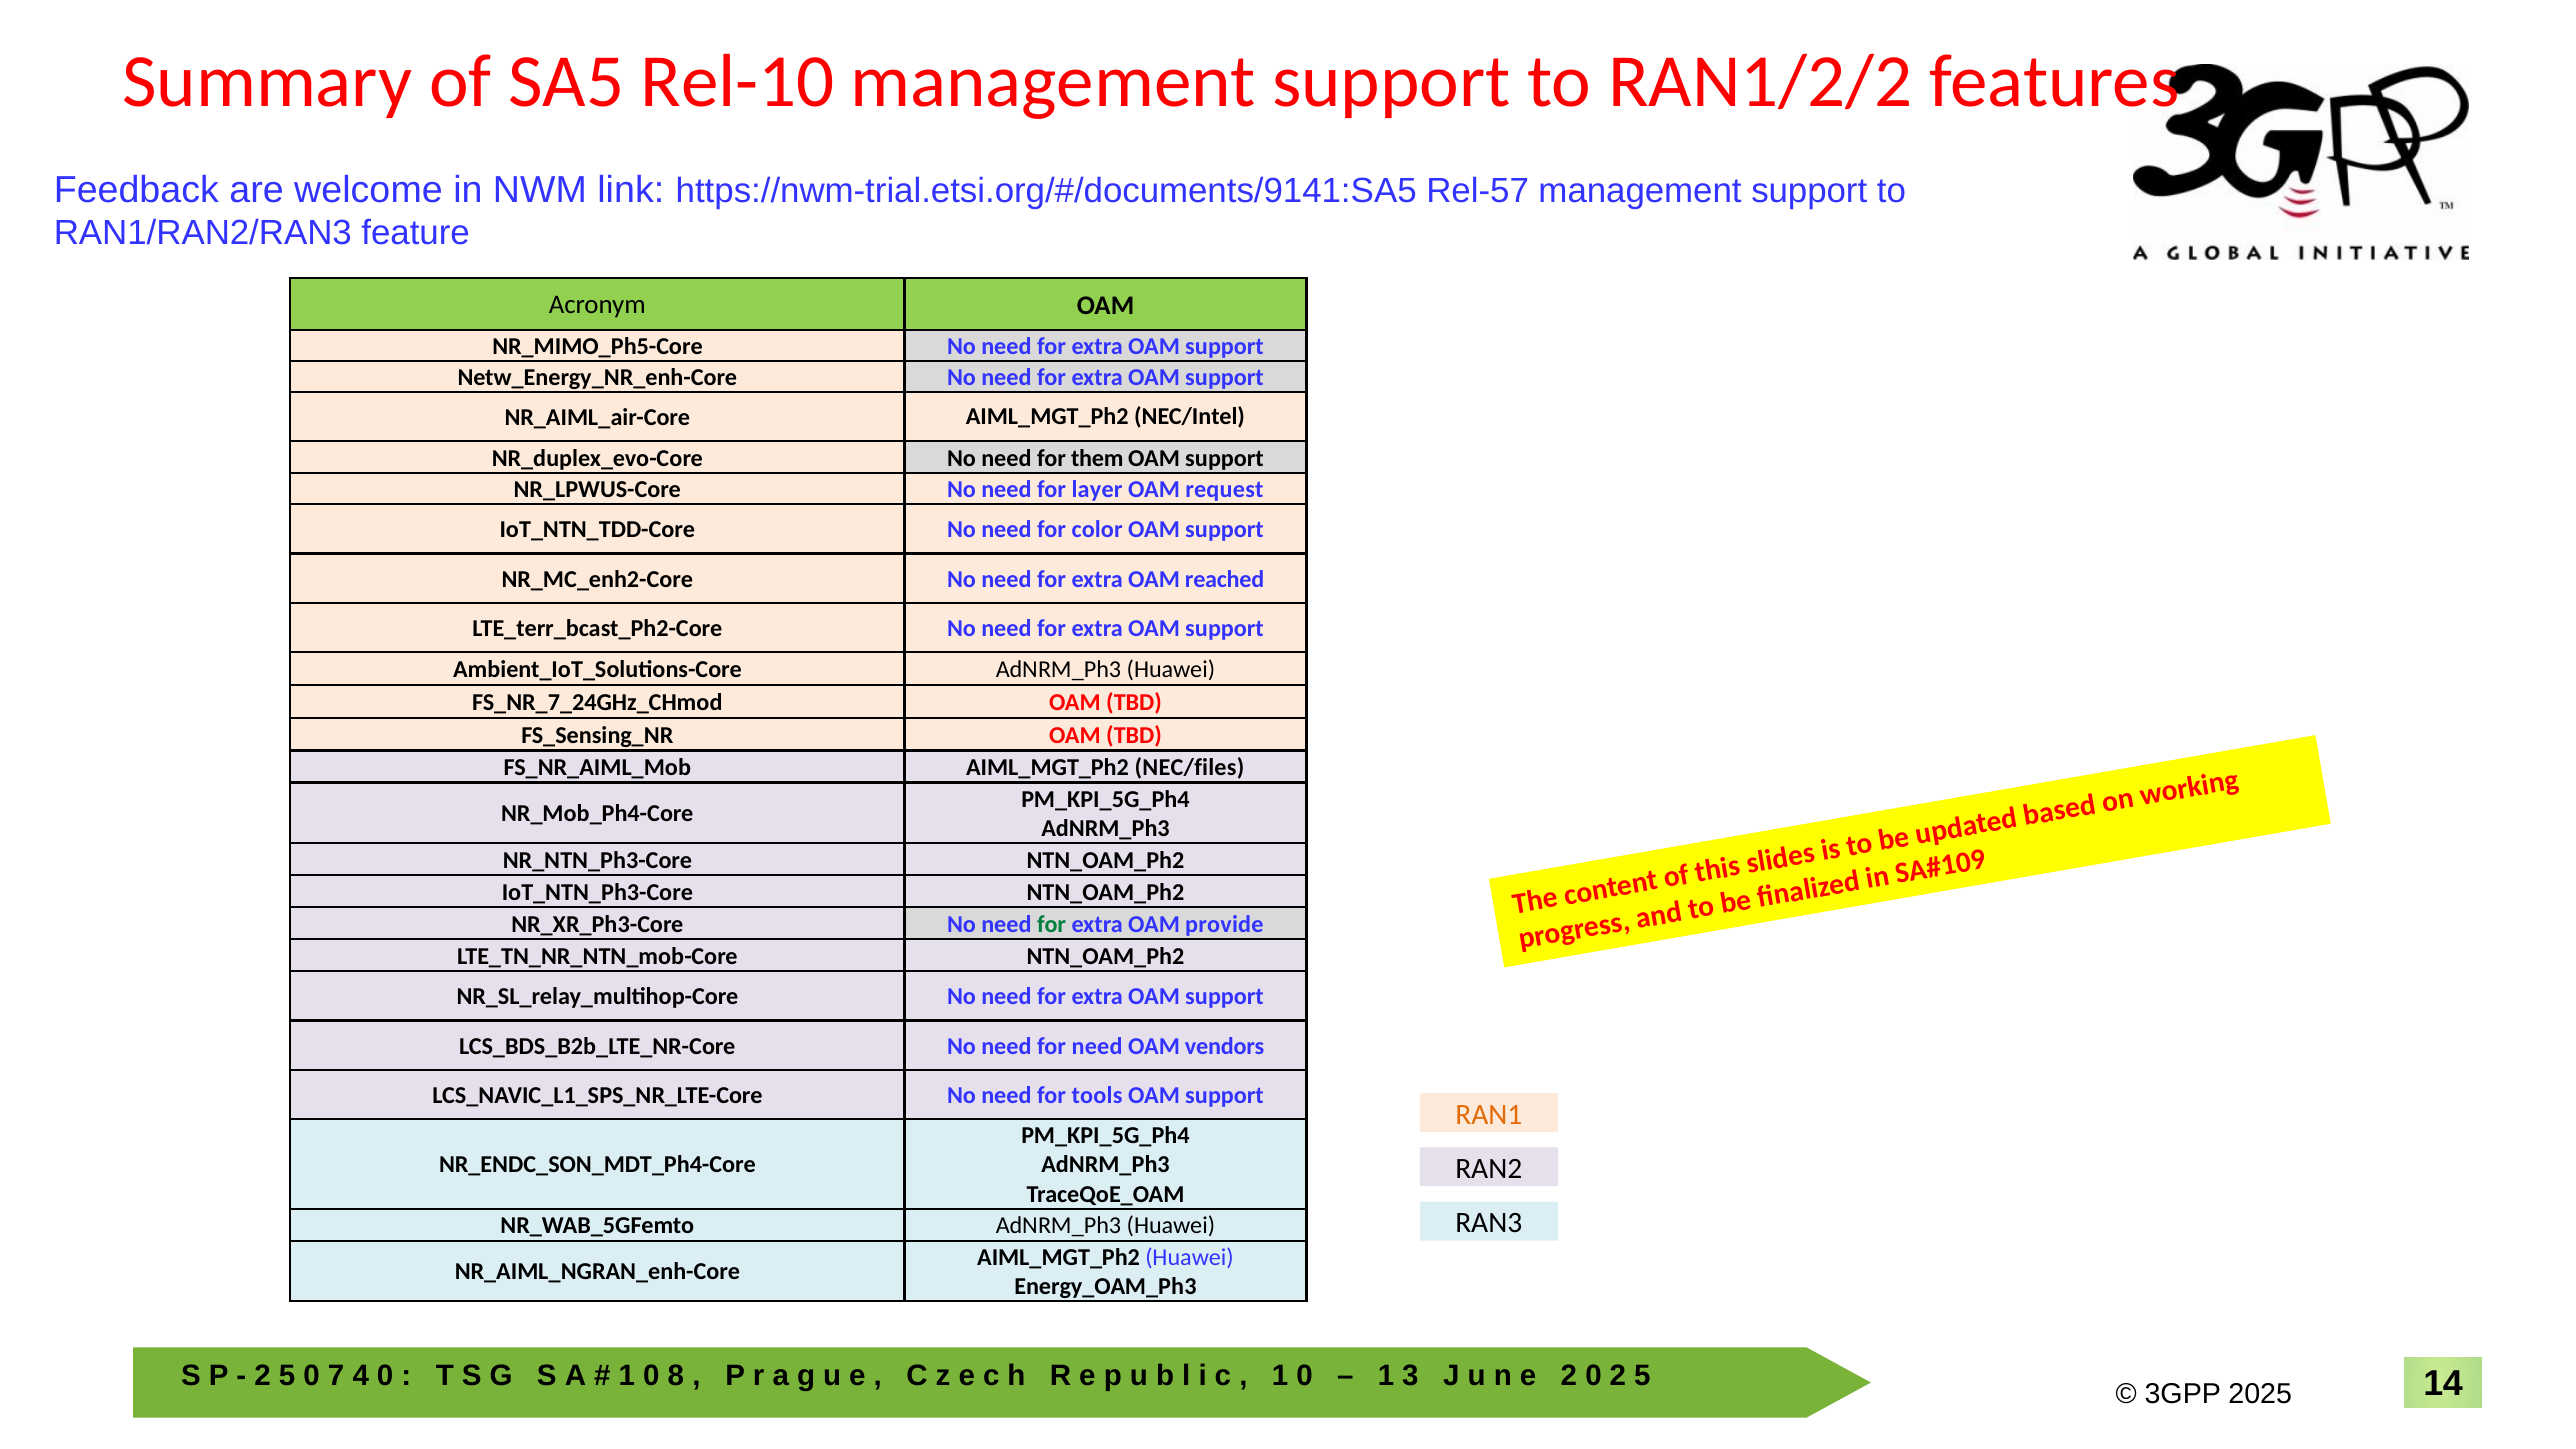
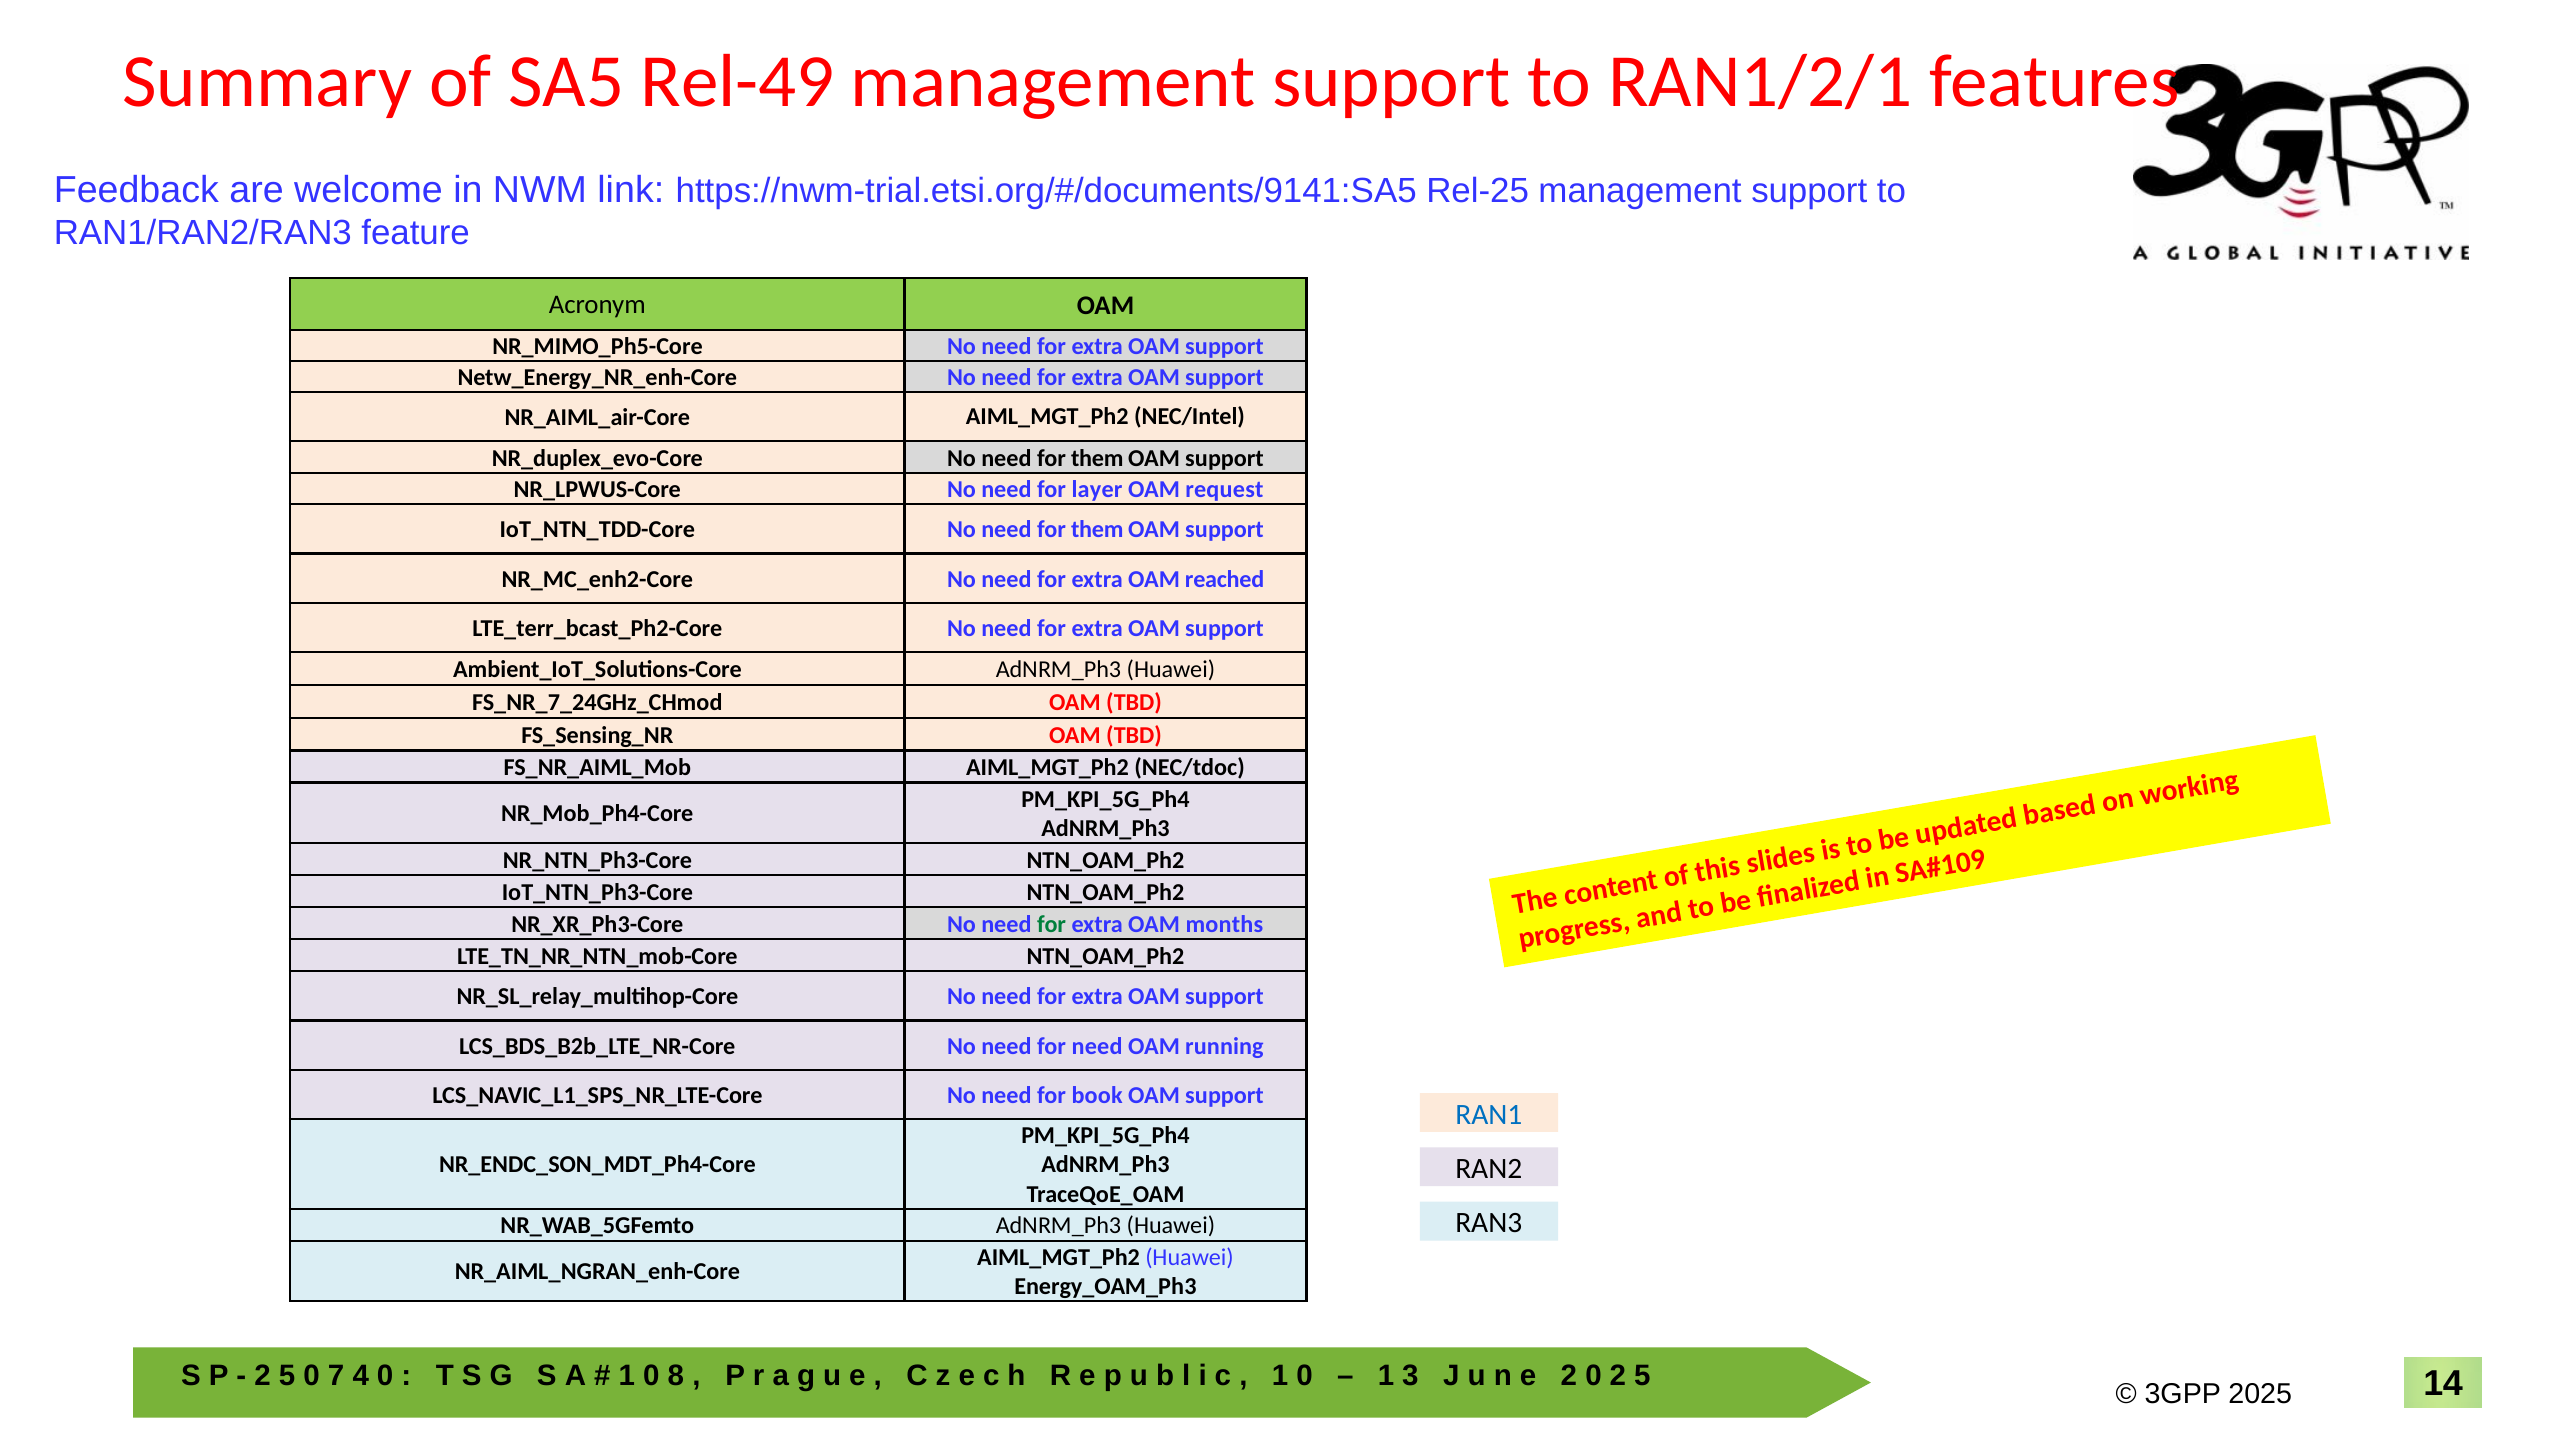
Rel-10: Rel-10 -> Rel-49
RAN1/2/2: RAN1/2/2 -> RAN1/2/1
Rel-57: Rel-57 -> Rel-25
color at (1097, 530): color -> them
NEC/files: NEC/files -> NEC/tdoc
provide: provide -> months
vendors: vendors -> running
tools: tools -> book
RAN1 colour: orange -> blue
